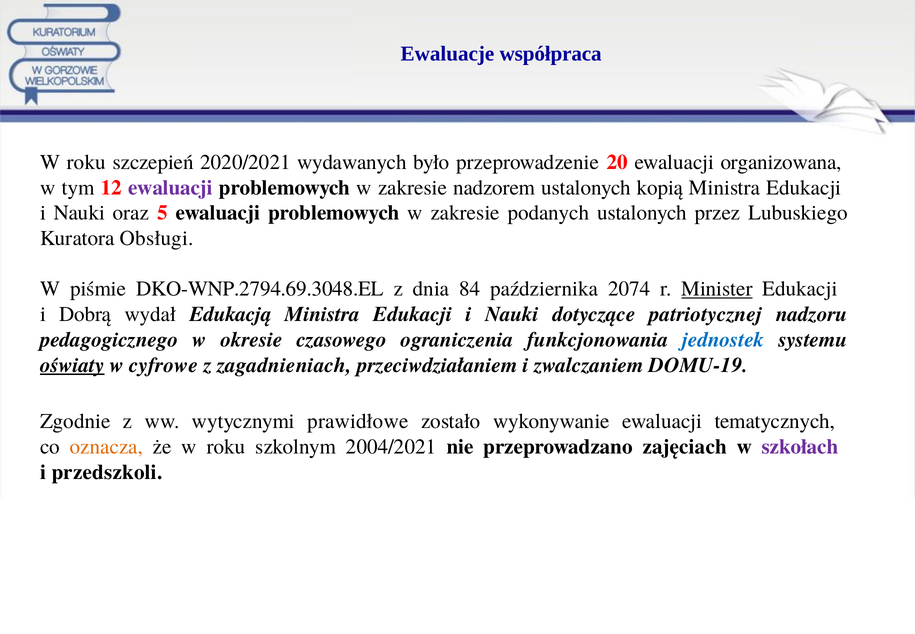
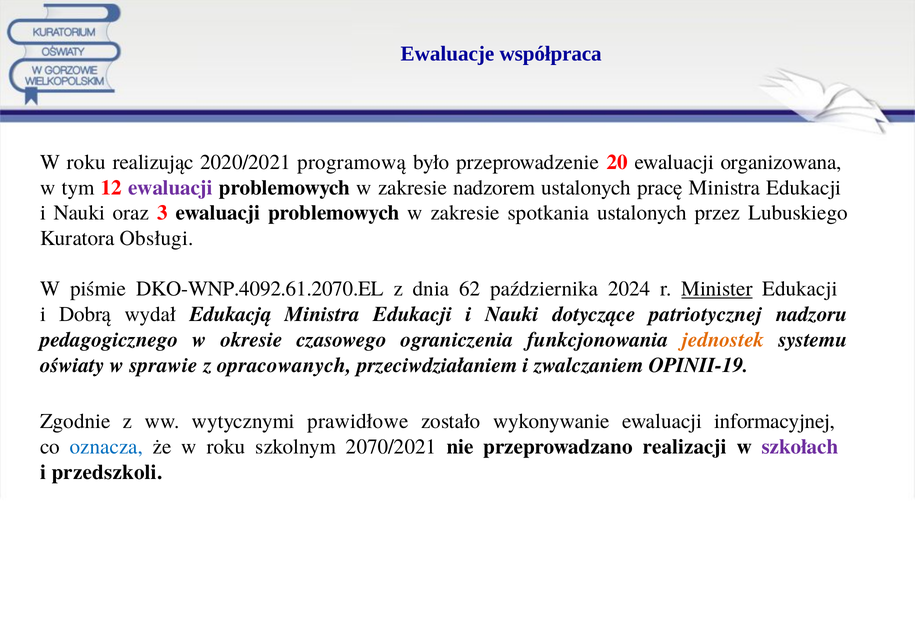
szczepień: szczepień -> realizując
wydawanych: wydawanych -> programową
kopią: kopią -> pracę
5: 5 -> 3
podanych: podanych -> spotkania
DKO-WNP.2794.69.3048.EL: DKO-WNP.2794.69.3048.EL -> DKO-WNP.4092.61.2070.EL
84: 84 -> 62
2074: 2074 -> 2024
jednostek colour: blue -> orange
oświaty underline: present -> none
cyfrowe: cyfrowe -> sprawie
zagadnieniach: zagadnieniach -> opracowanych
DOMU-19: DOMU-19 -> OPINII-19
tematycznych: tematycznych -> informacyjnej
oznacza colour: orange -> blue
2004/2021: 2004/2021 -> 2070/2021
zajęciach: zajęciach -> realizacji
